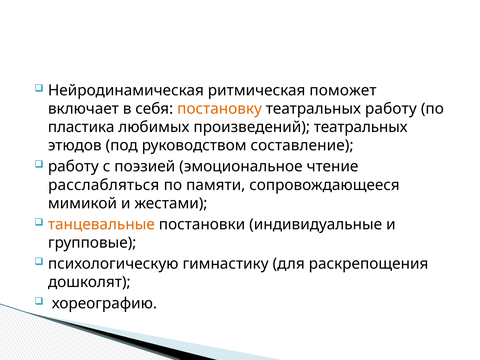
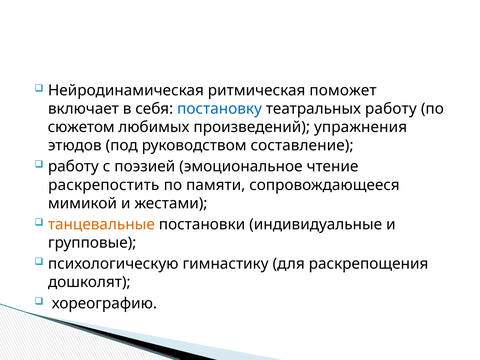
постановку colour: orange -> blue
пластика: пластика -> сюжетом
произведений театральных: театральных -> упражнения
расслабляться: расслабляться -> раскрепостить
